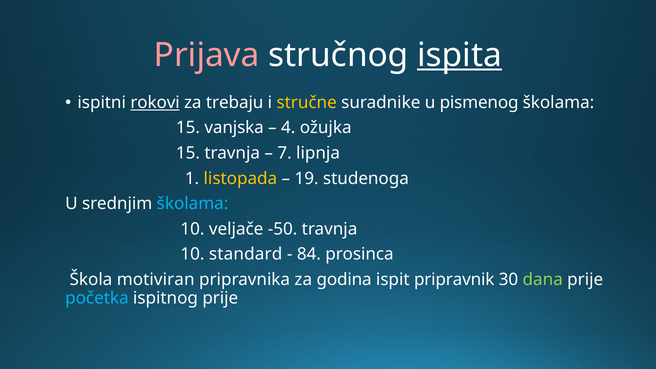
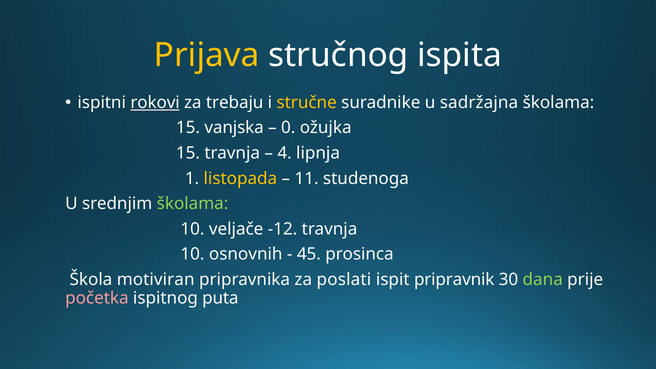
Prijava colour: pink -> yellow
ispita underline: present -> none
pismenog: pismenog -> sadržajna
4: 4 -> 0
7: 7 -> 4
19: 19 -> 11
školama at (193, 204) colour: light blue -> light green
-50: -50 -> -12
standard: standard -> osnovnih
84: 84 -> 45
godina: godina -> poslati
početka colour: light blue -> pink
ispitnog prije: prije -> puta
